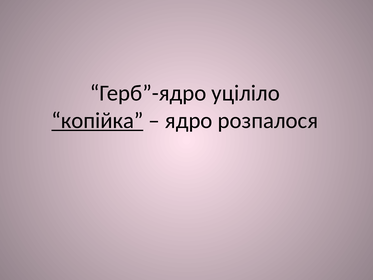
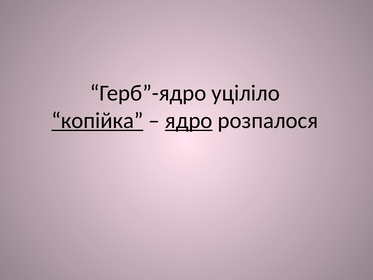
ядро underline: none -> present
